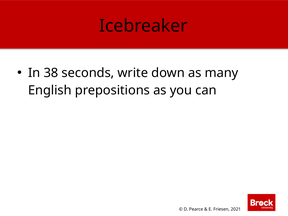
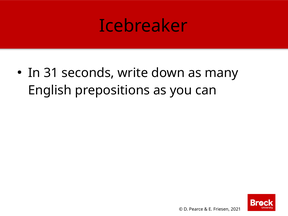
38: 38 -> 31
